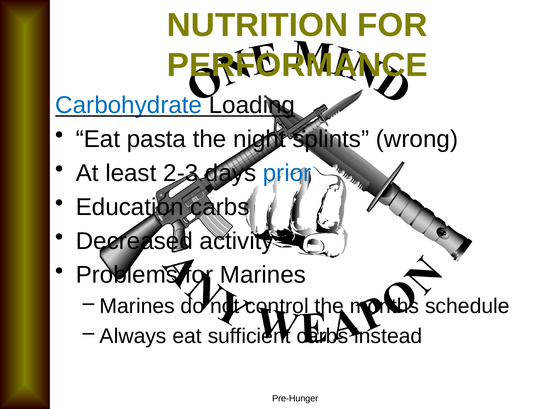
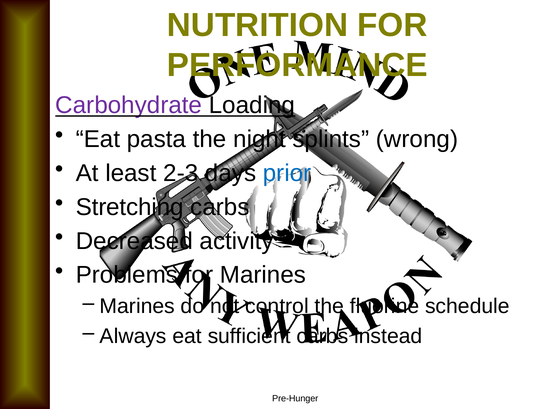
Carbohydrate colour: blue -> purple
Education: Education -> Stretching
months: months -> fluorine
